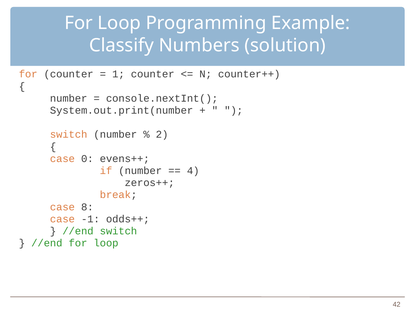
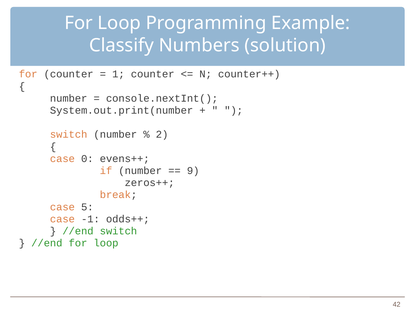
4: 4 -> 9
8: 8 -> 5
